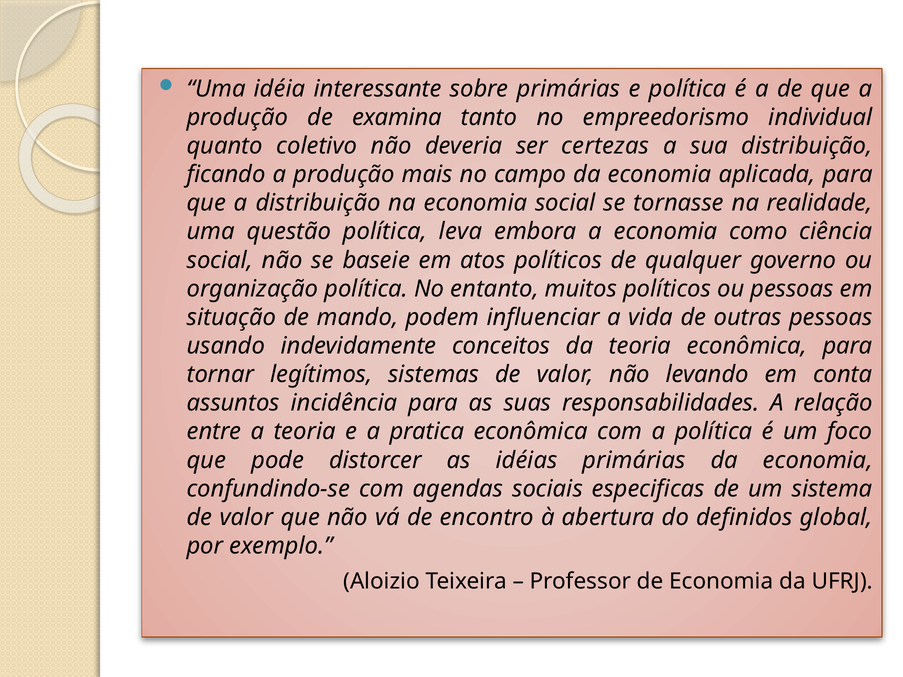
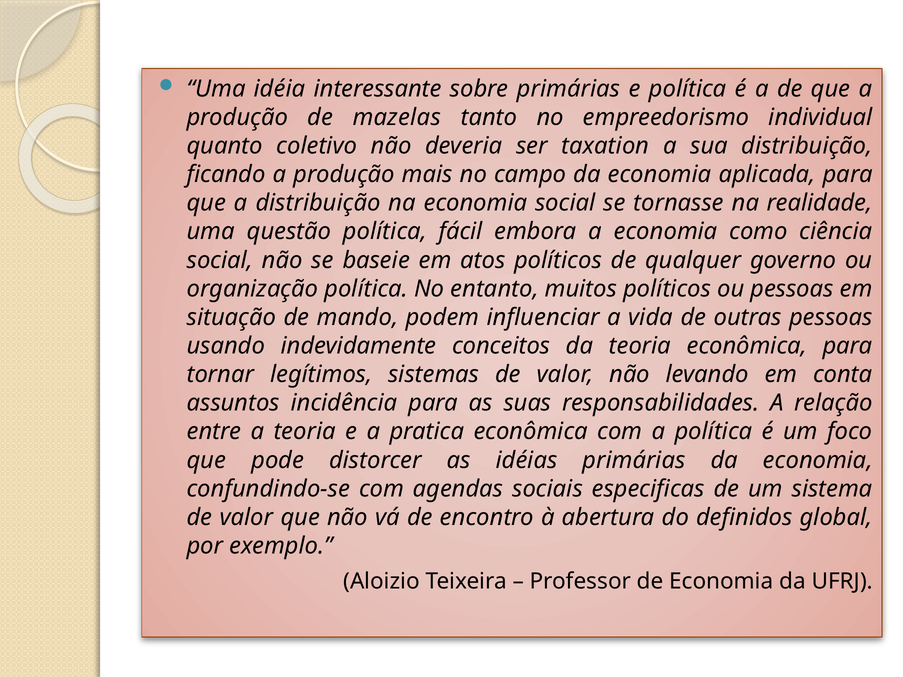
examina: examina -> mazelas
certezas: certezas -> taxation
leva: leva -> fácil
